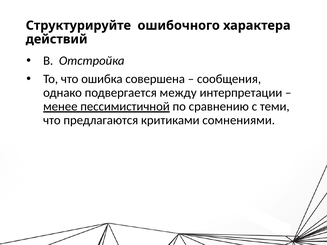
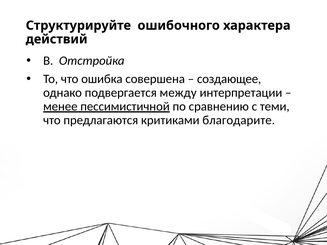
сообщения: сообщения -> создающее
сомнениями: сомнениями -> благодарите
